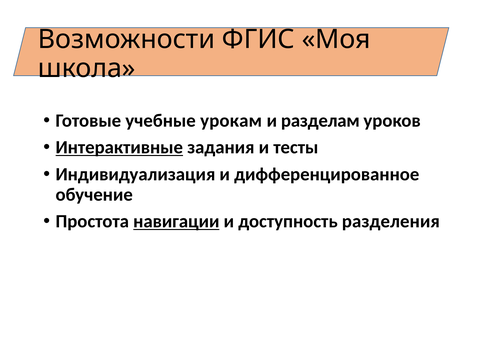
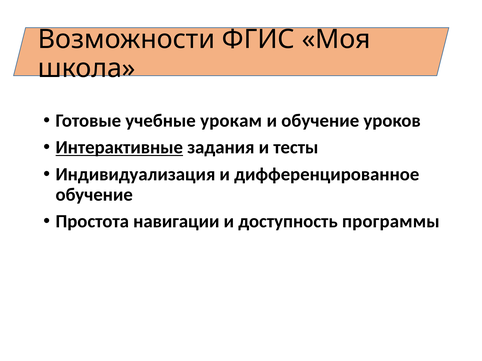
и разделам: разделам -> обучение
навигации underline: present -> none
разделения: разделения -> программы
